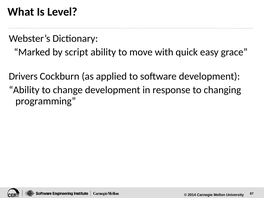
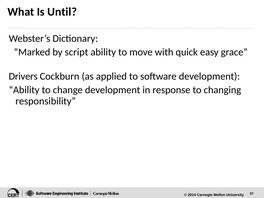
Level: Level -> Until
programming: programming -> responsibility
